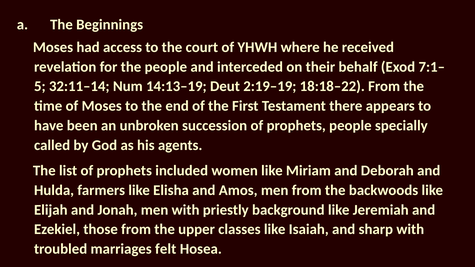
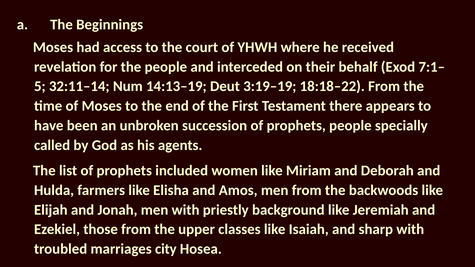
2:19–19: 2:19–19 -> 3:19–19
felt: felt -> city
